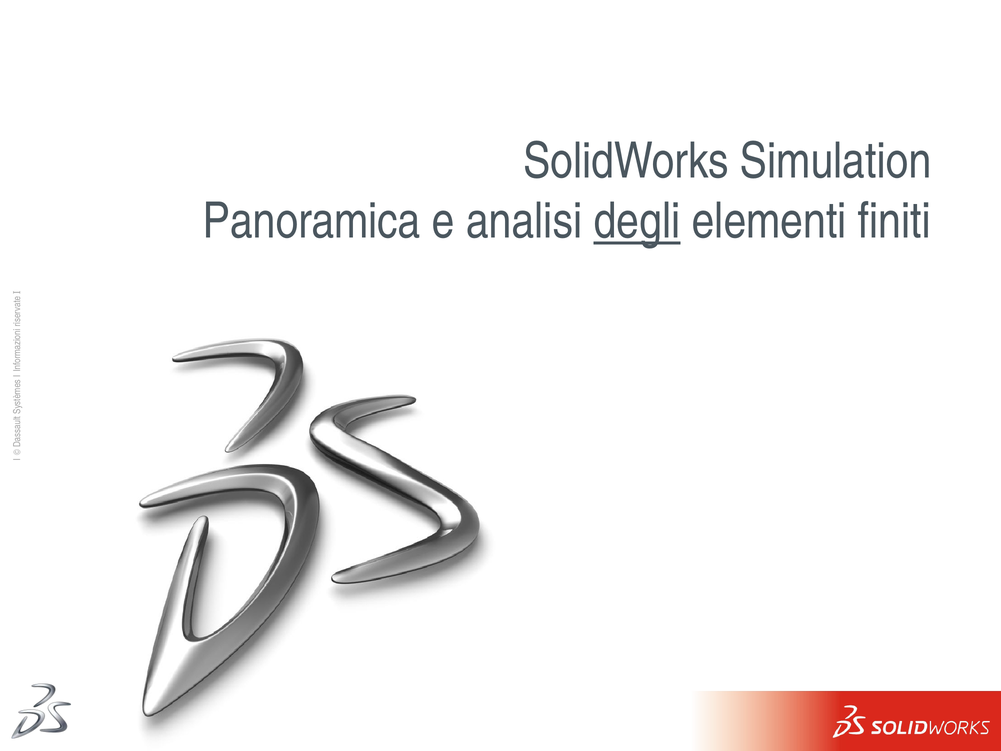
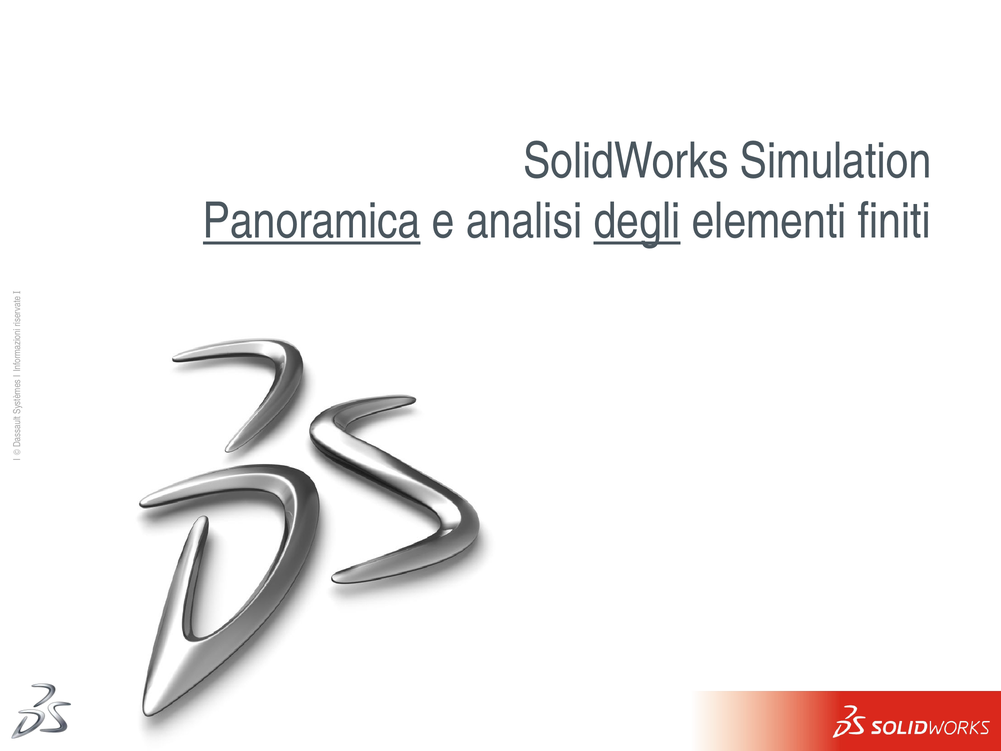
Panoramica underline: none -> present
